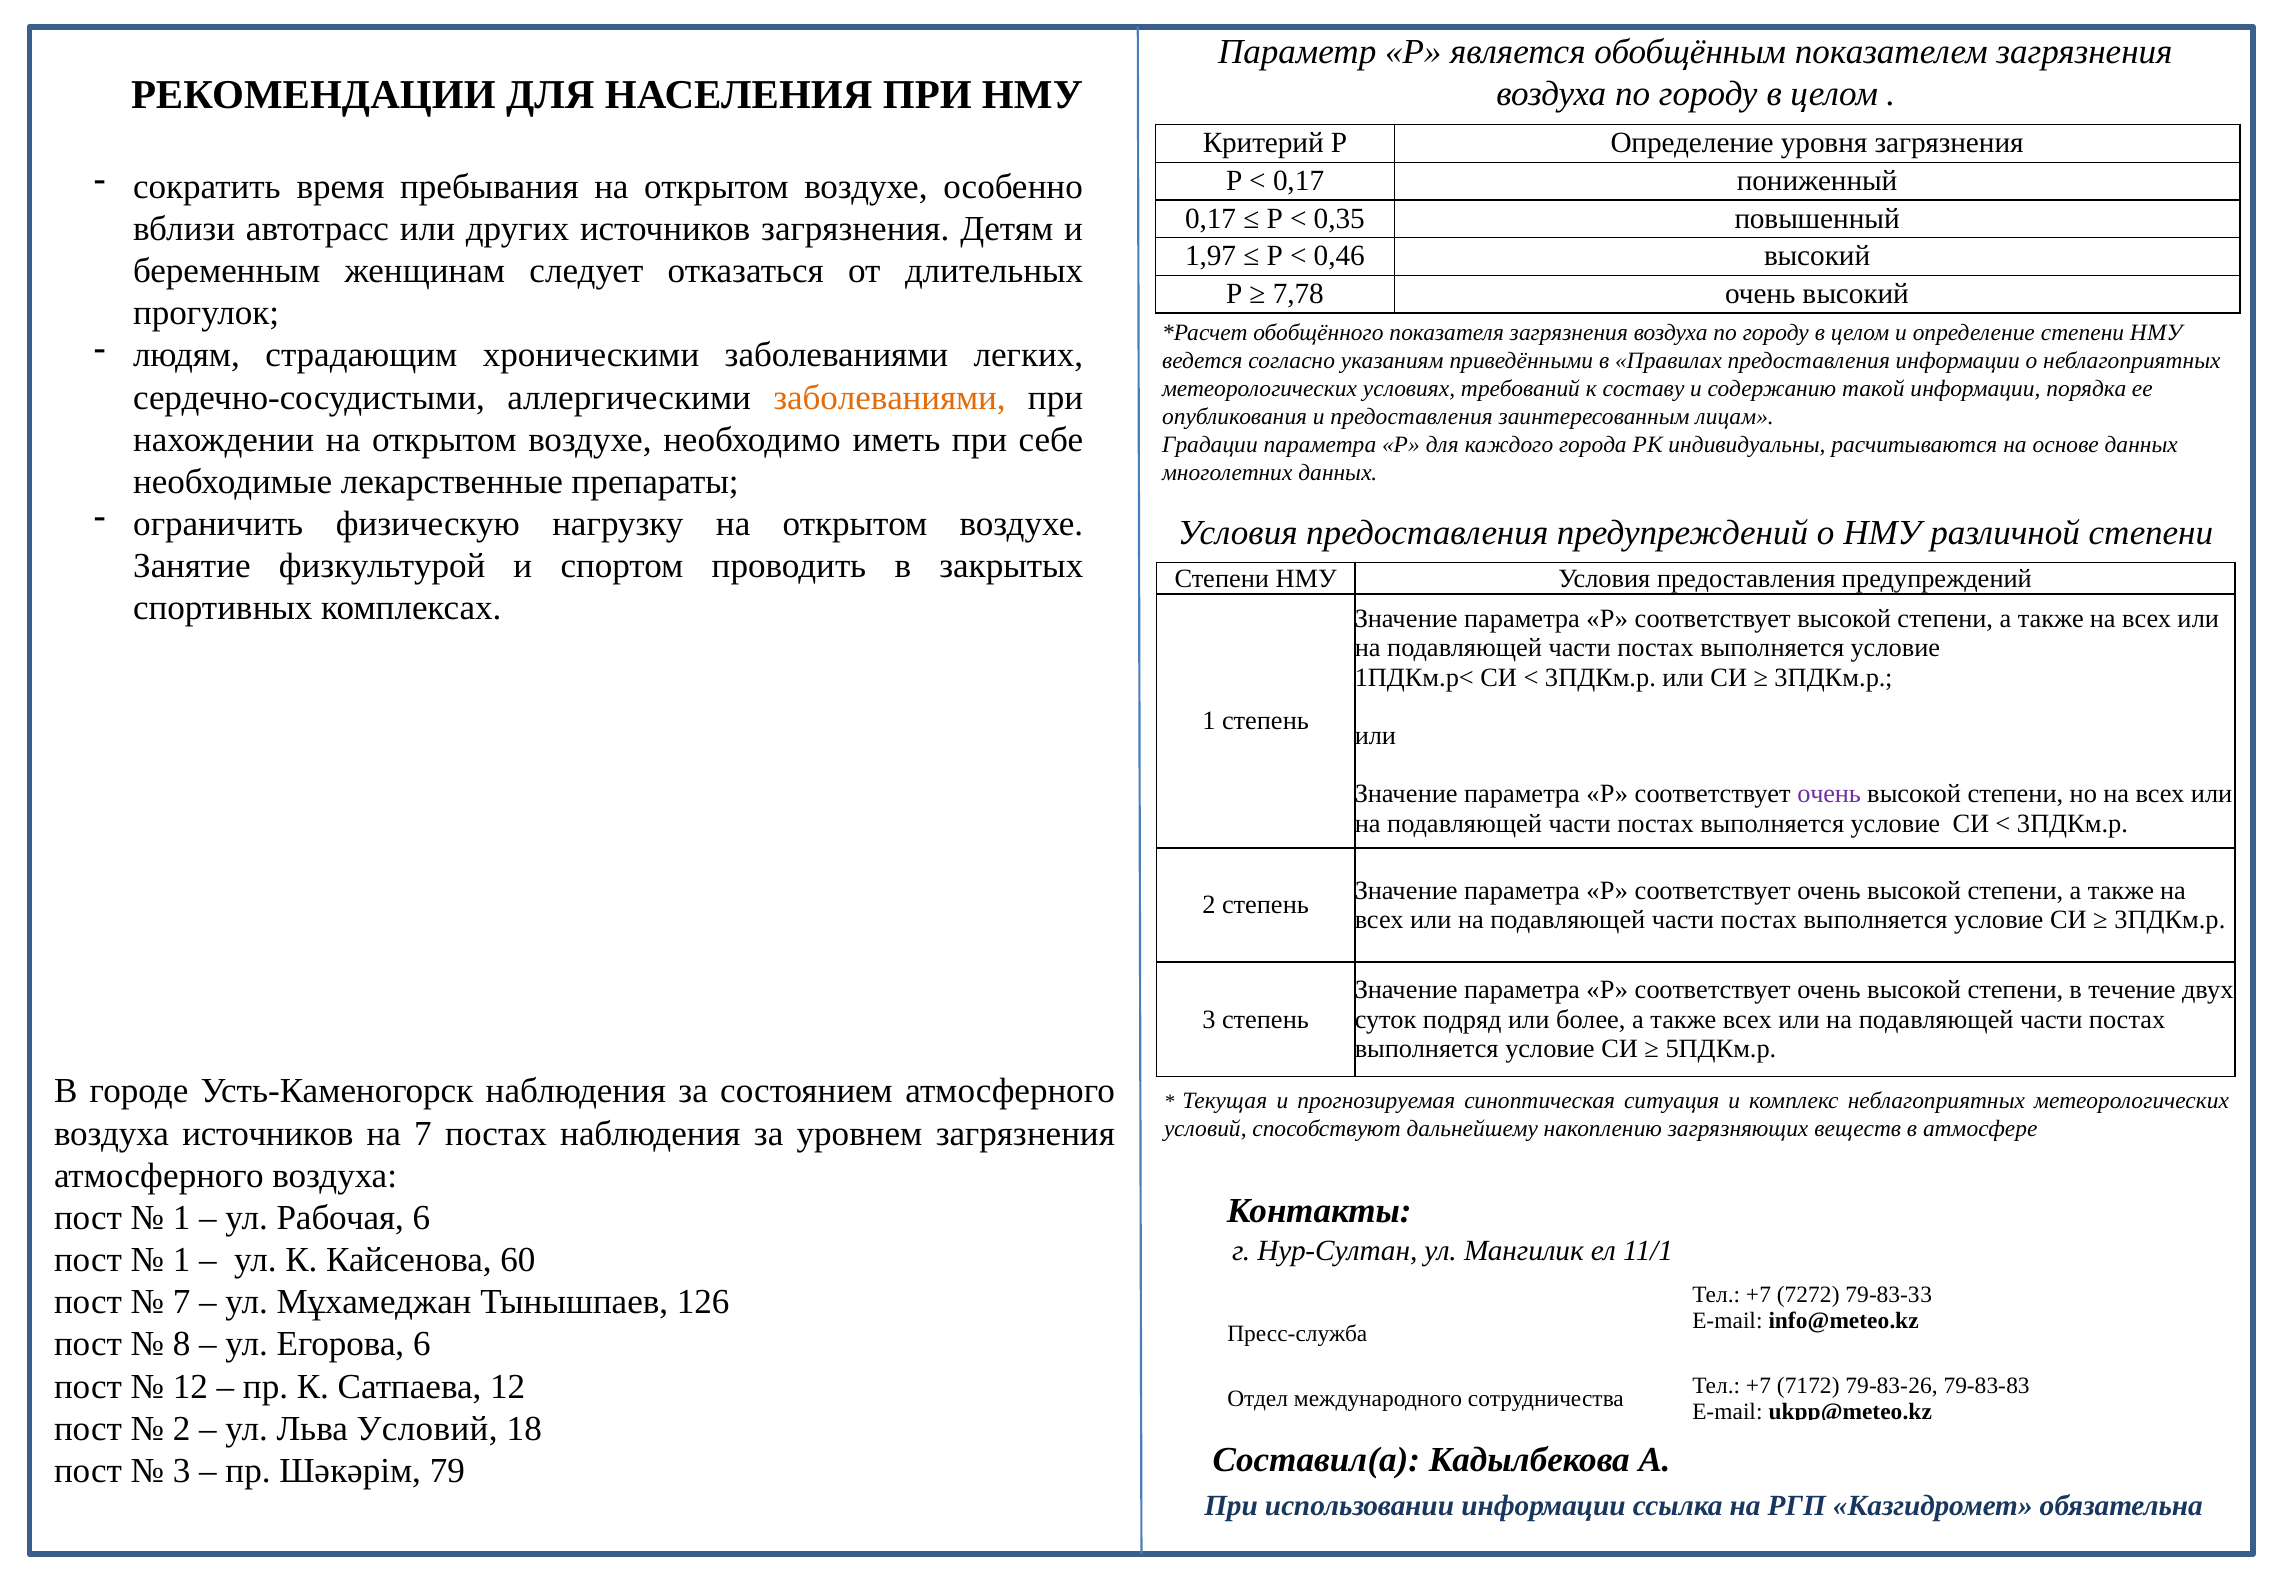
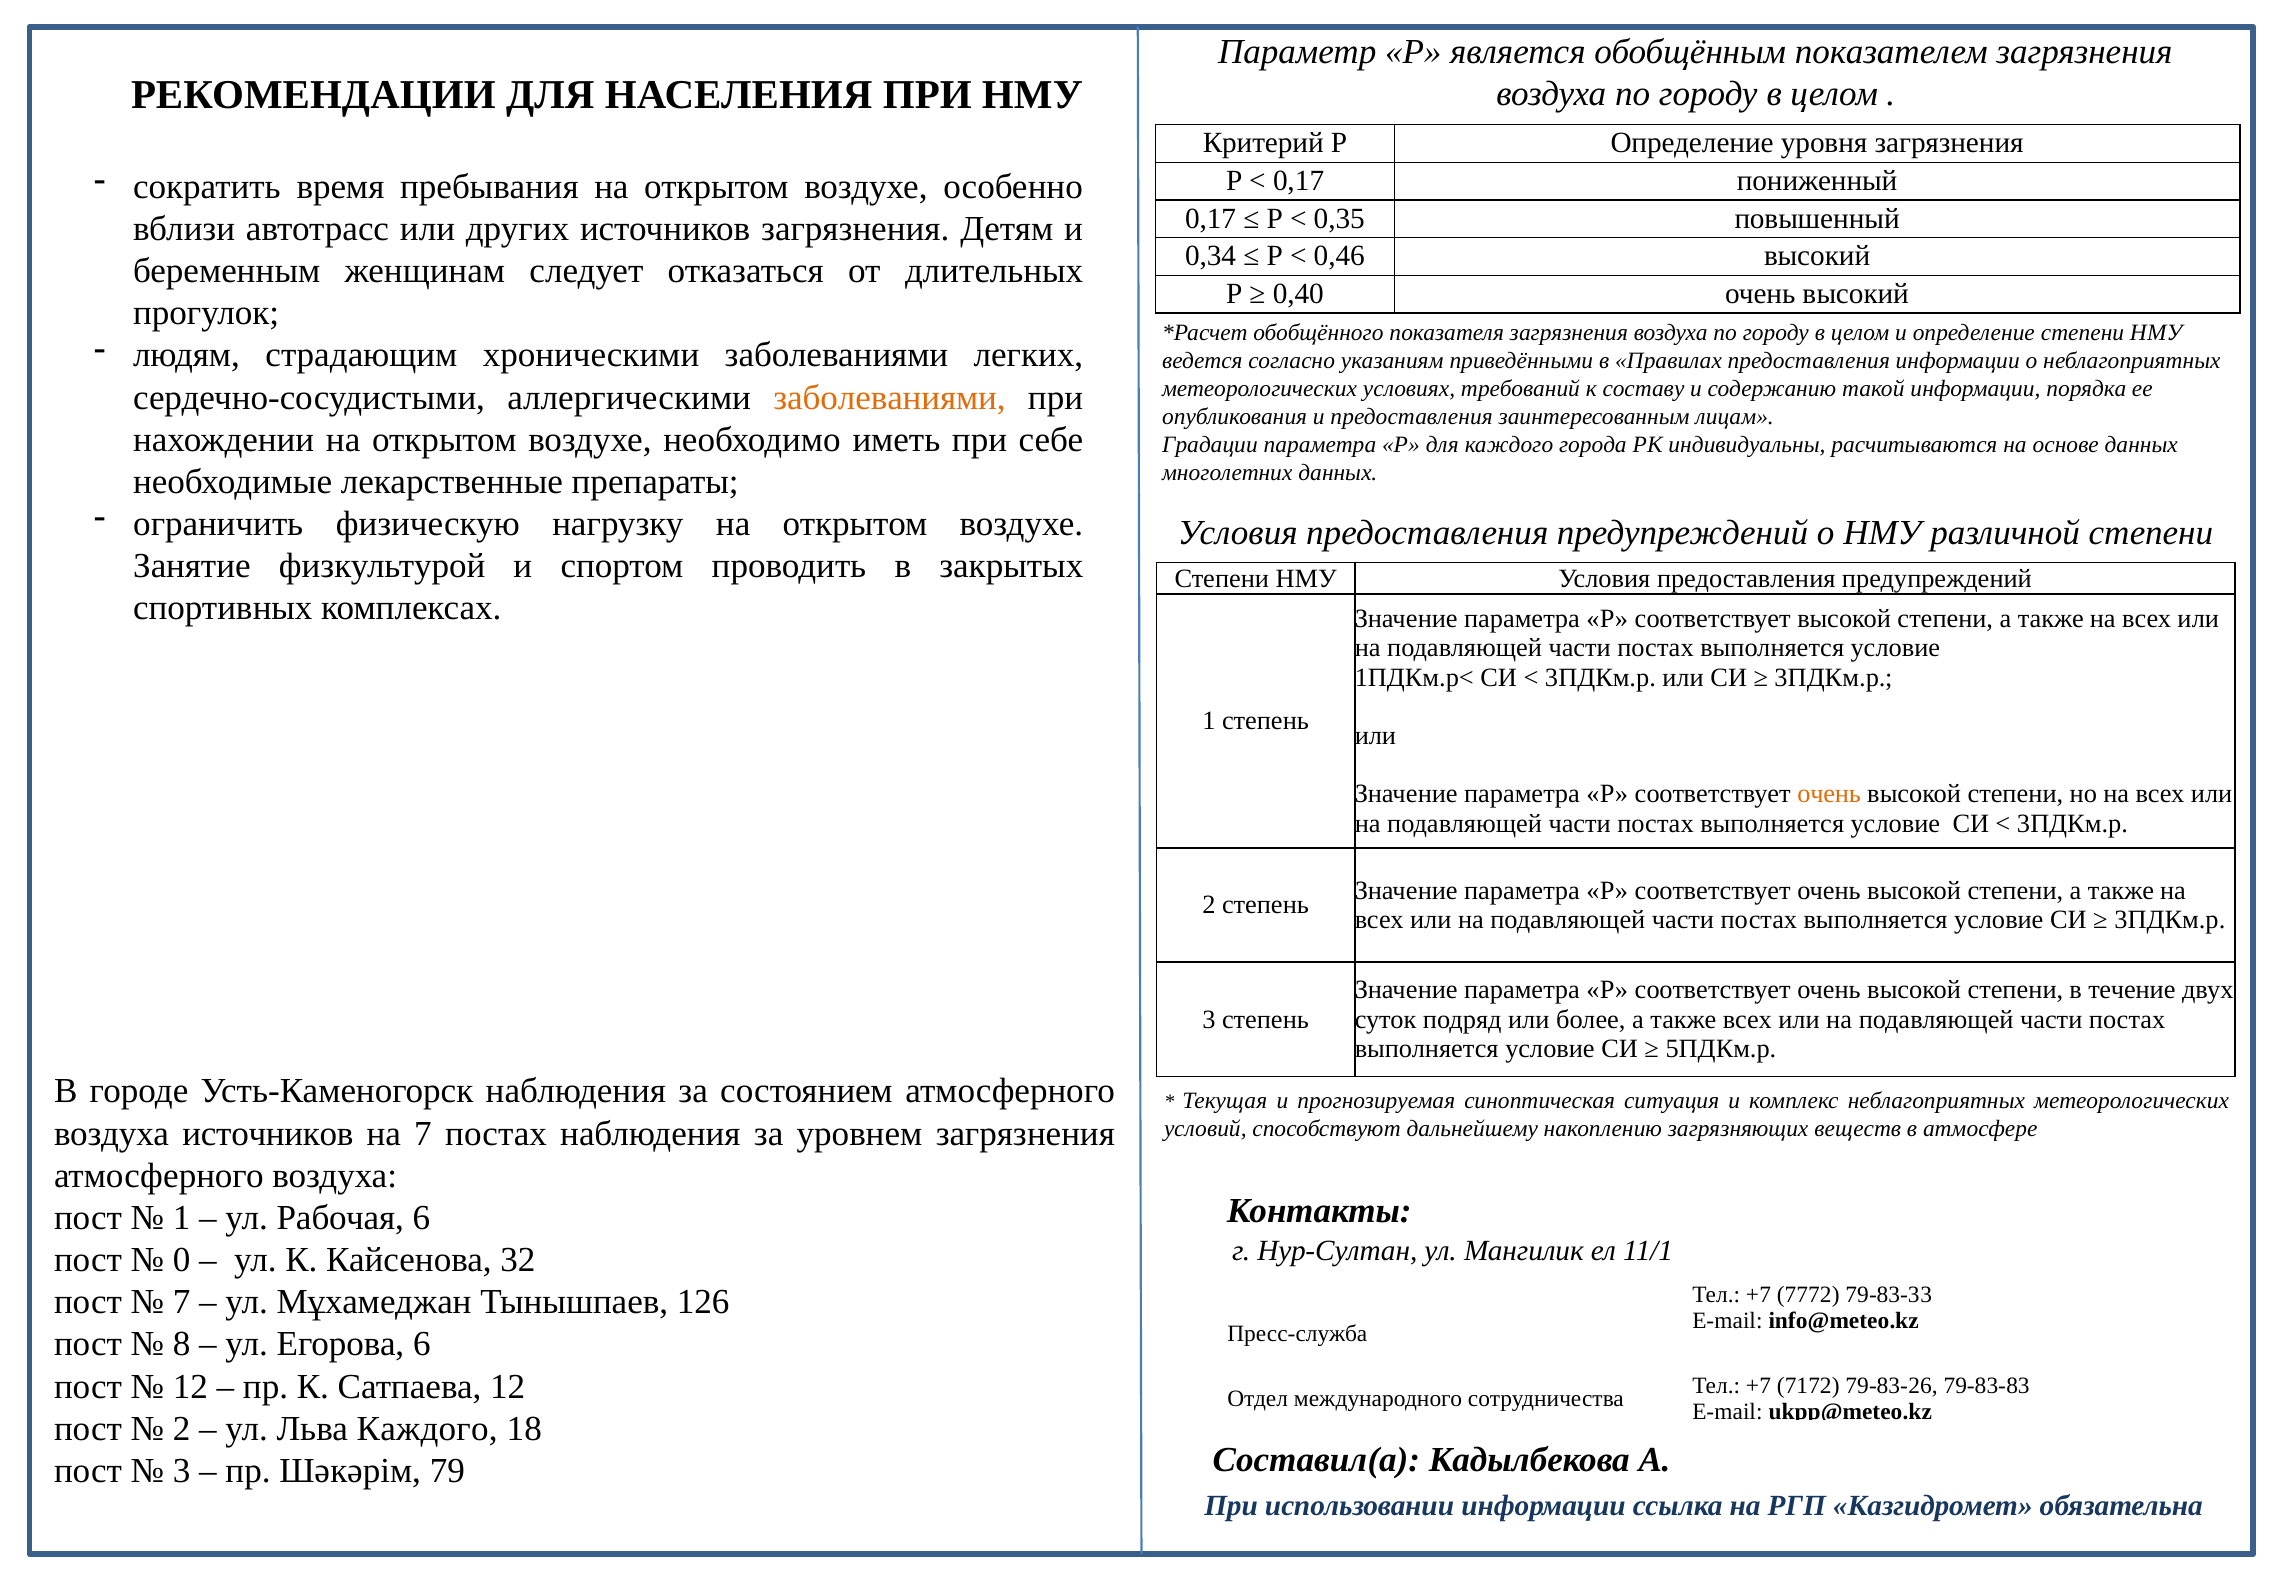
1,97: 1,97 -> 0,34
7,78: 7,78 -> 0,40
очень at (1829, 794) colour: purple -> orange
1 at (182, 1260): 1 -> 0
60: 60 -> 32
7272: 7272 -> 7772
Льва Условий: Условий -> Каждого
